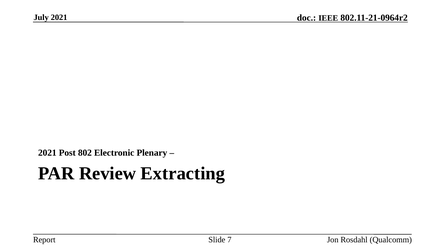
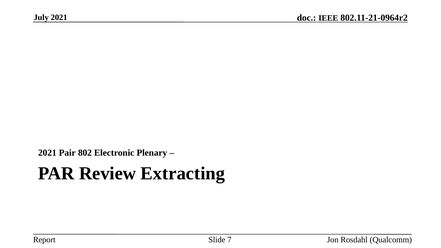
Post: Post -> Pair
